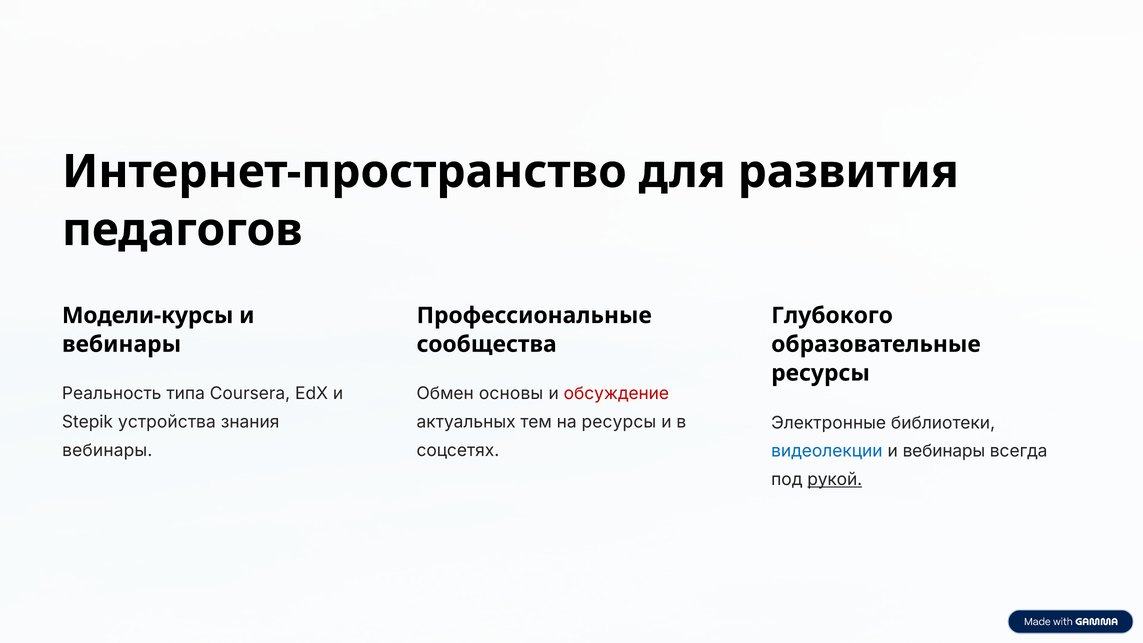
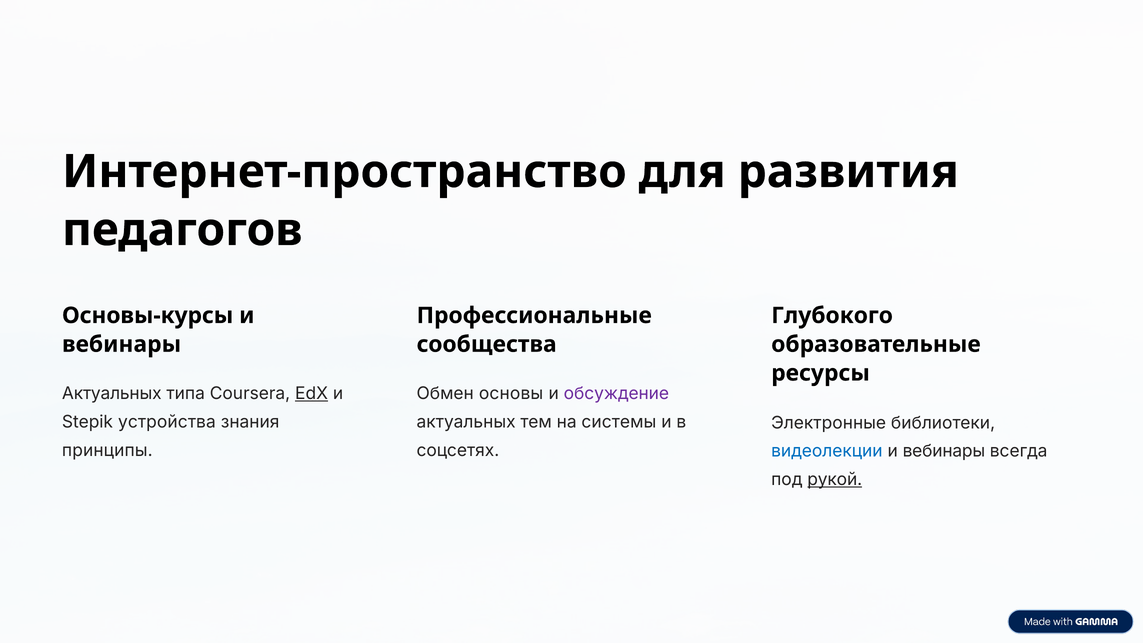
Модели-курсы: Модели-курсы -> Основы-курсы
Реальность at (112, 394): Реальность -> Актуальных
EdX underline: none -> present
обсуждение colour: red -> purple
на ресурсы: ресурсы -> системы
вебинары at (107, 450): вебинары -> принципы
